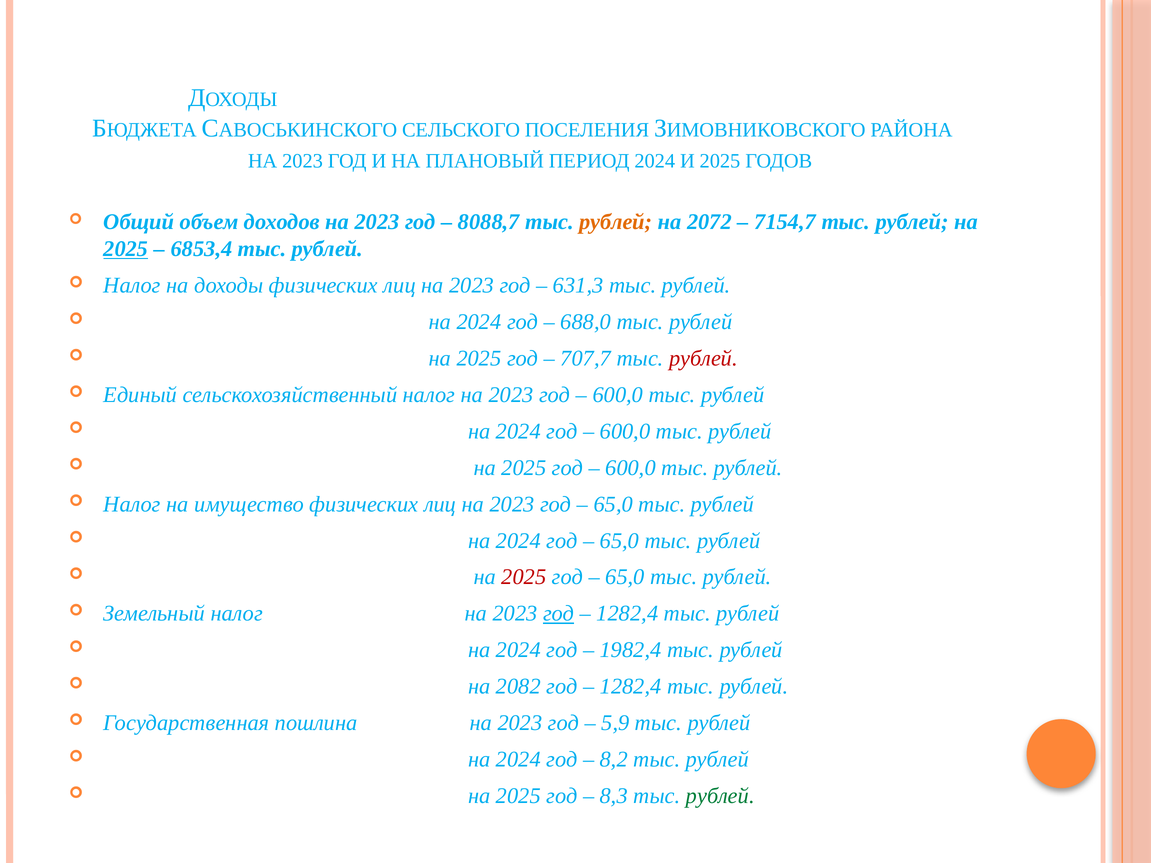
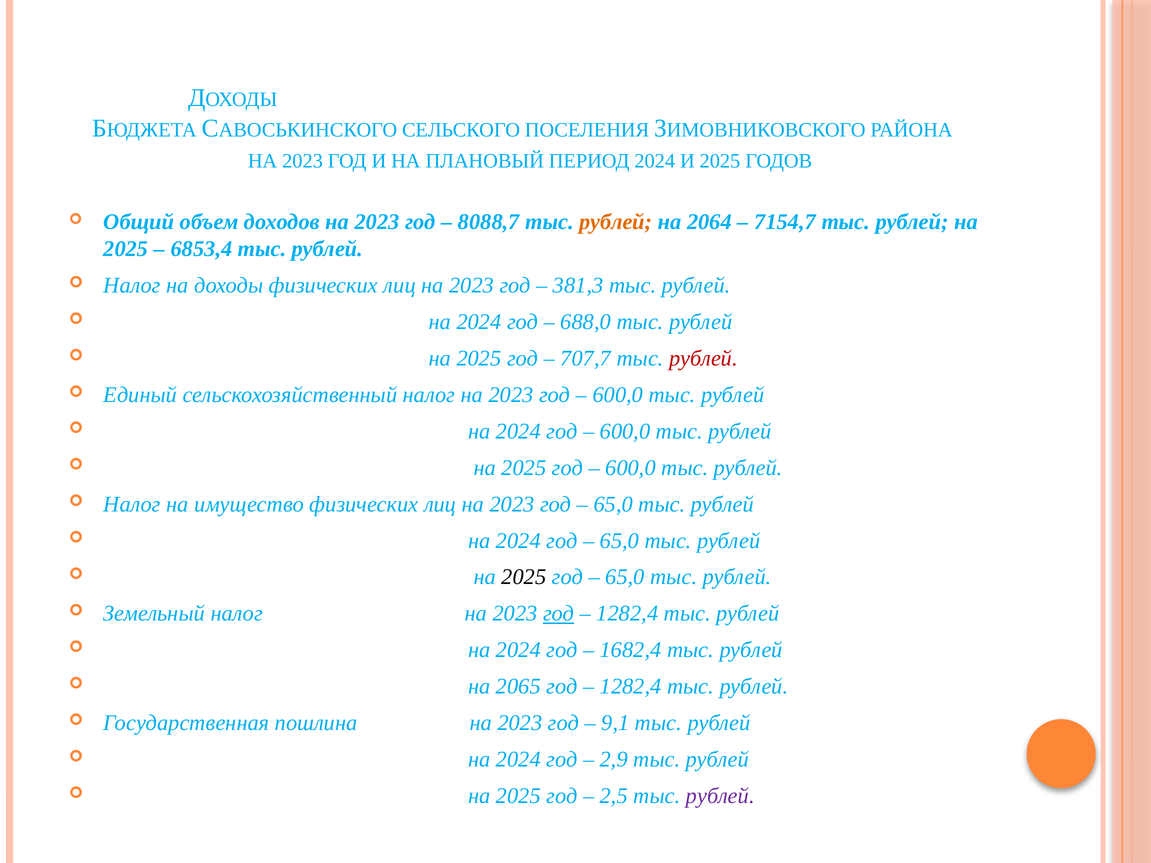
2072: 2072 -> 2064
2025 at (126, 249) underline: present -> none
631,3: 631,3 -> 381,3
2025 at (524, 577) colour: red -> black
1982,4: 1982,4 -> 1682,4
2082: 2082 -> 2065
5,9: 5,9 -> 9,1
8,2: 8,2 -> 2,9
8,3: 8,3 -> 2,5
рублей at (720, 796) colour: green -> purple
